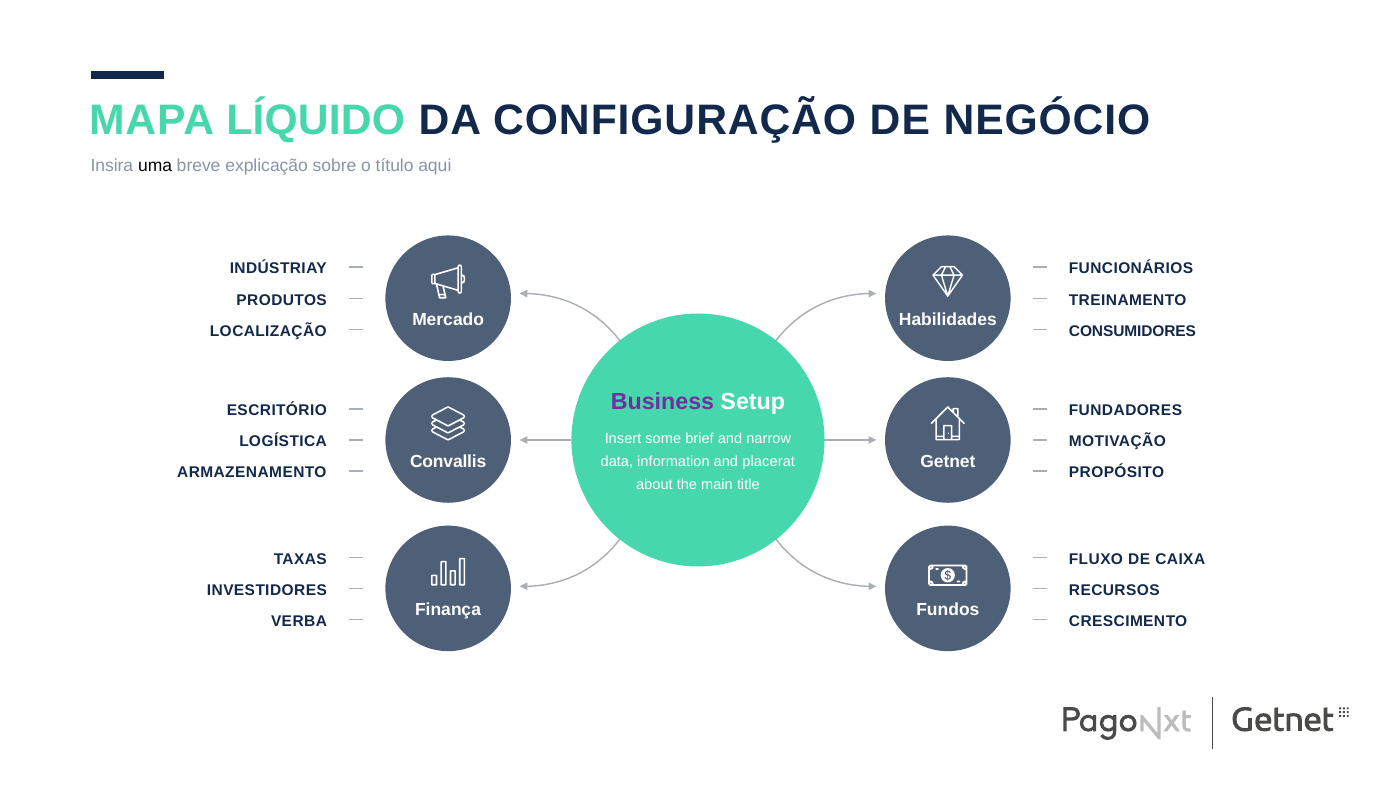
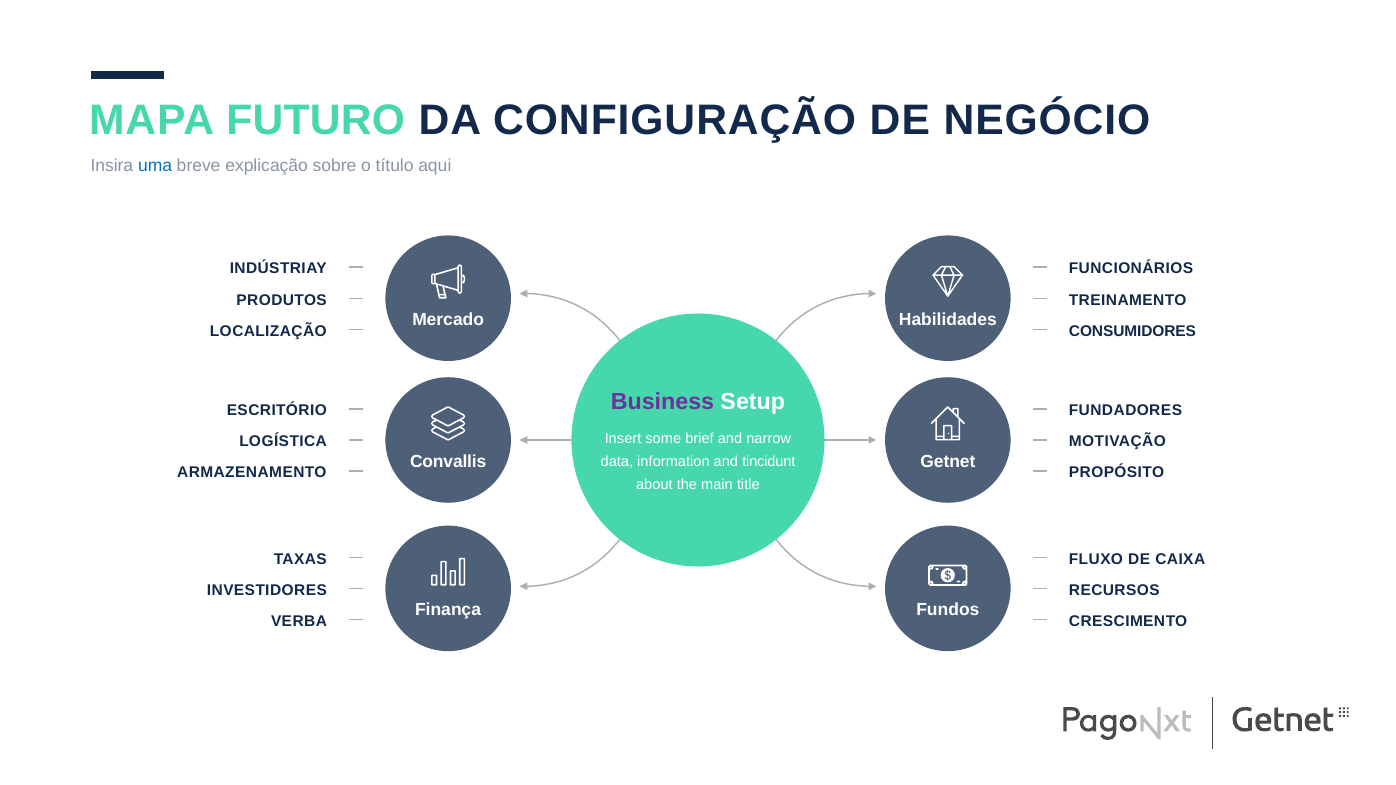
LÍQUIDO: LÍQUIDO -> FUTURO
uma colour: black -> blue
placerat: placerat -> tincidunt
